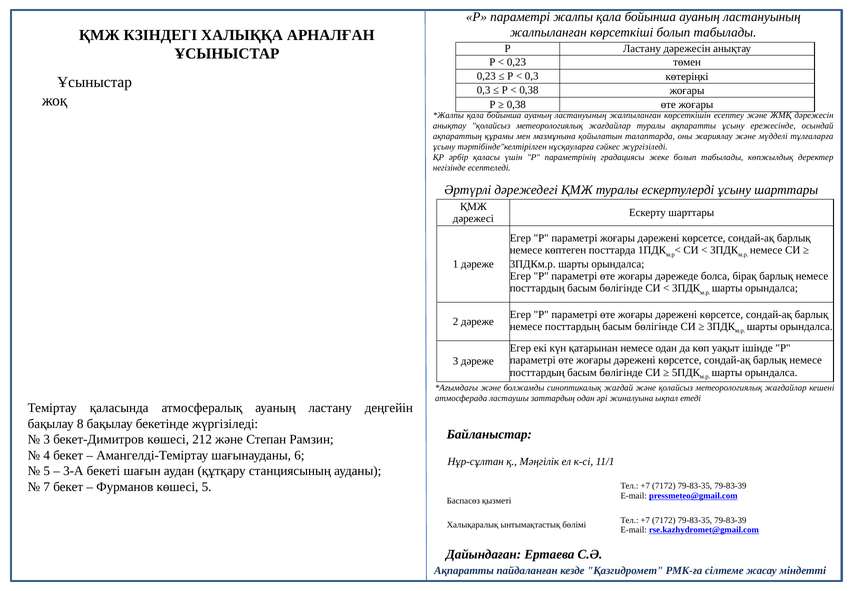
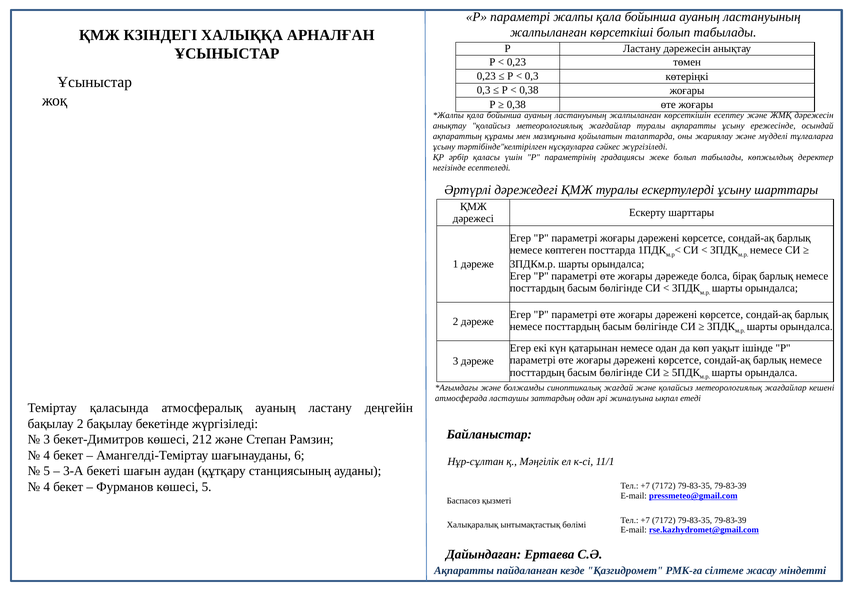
бақылау 8: 8 -> 2
7 at (47, 486): 7 -> 4
